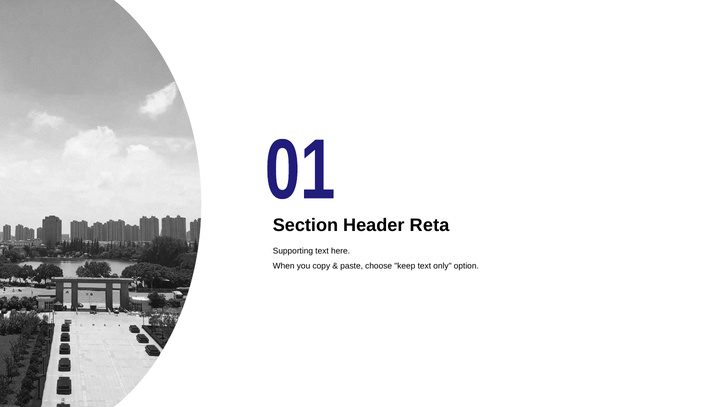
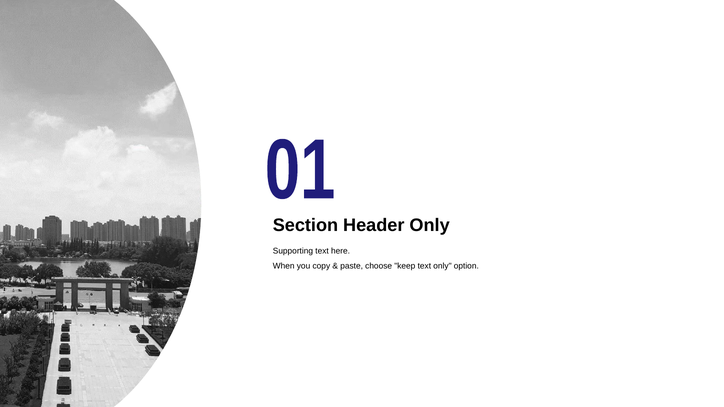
Header Reta: Reta -> Only
